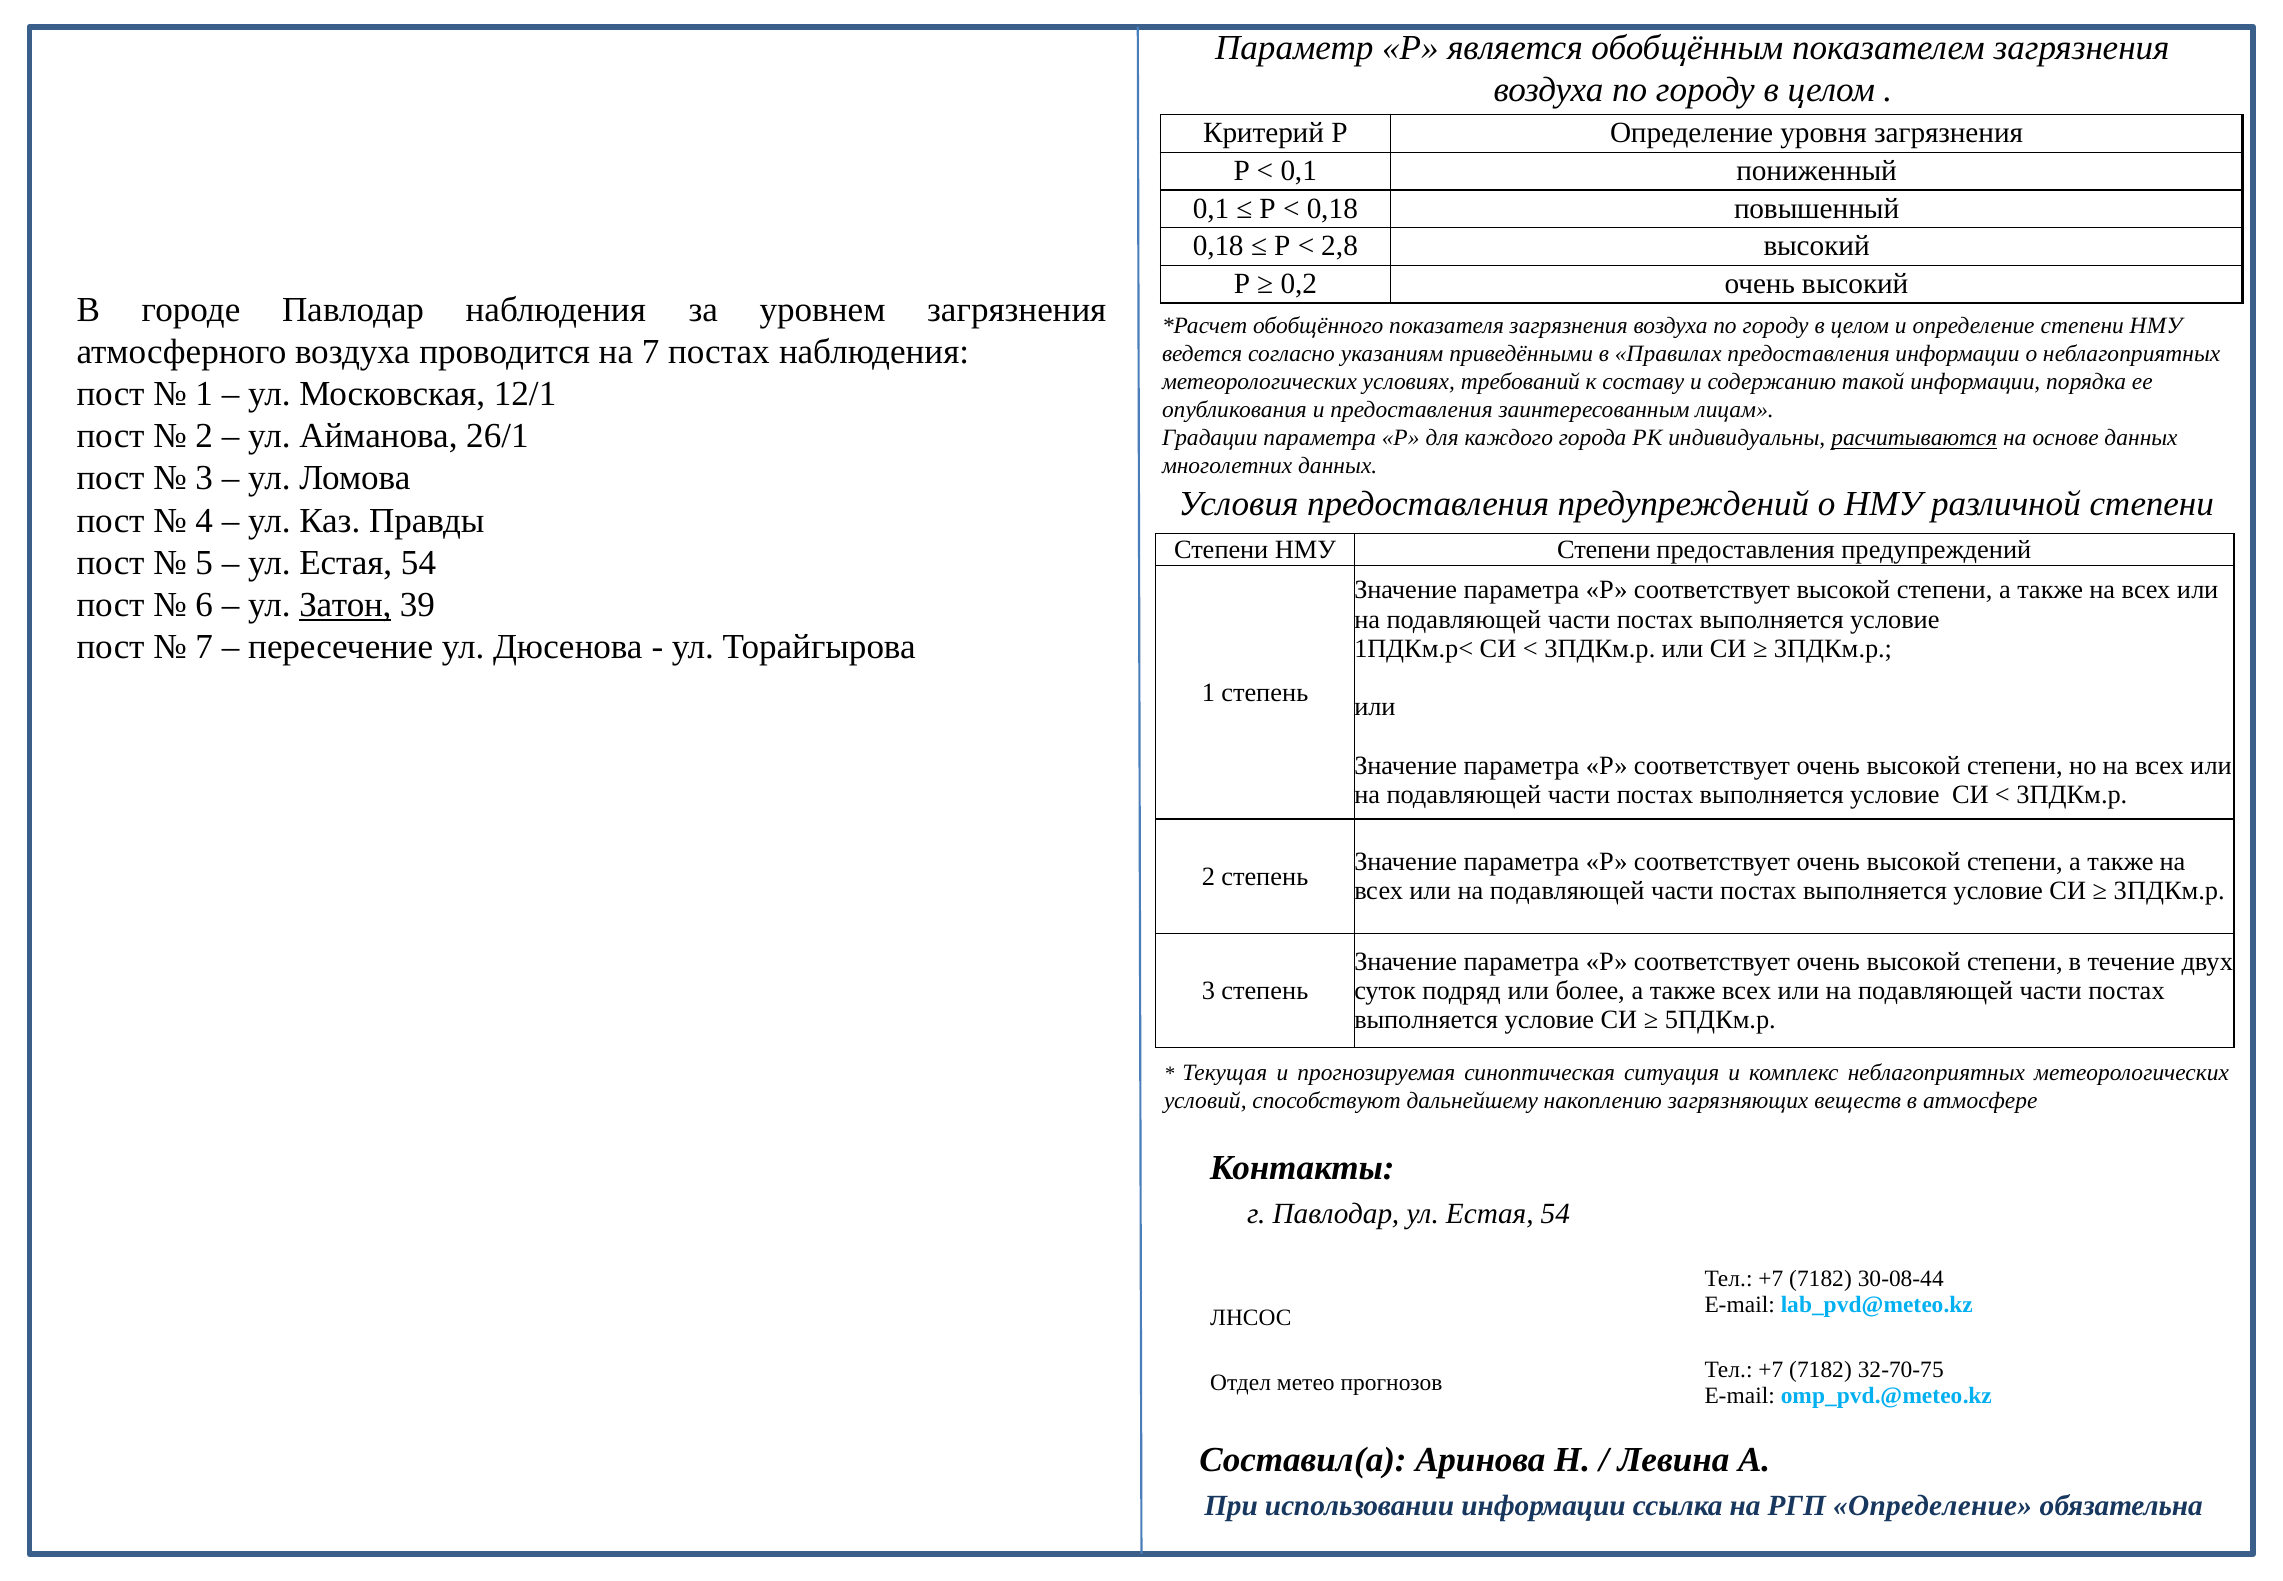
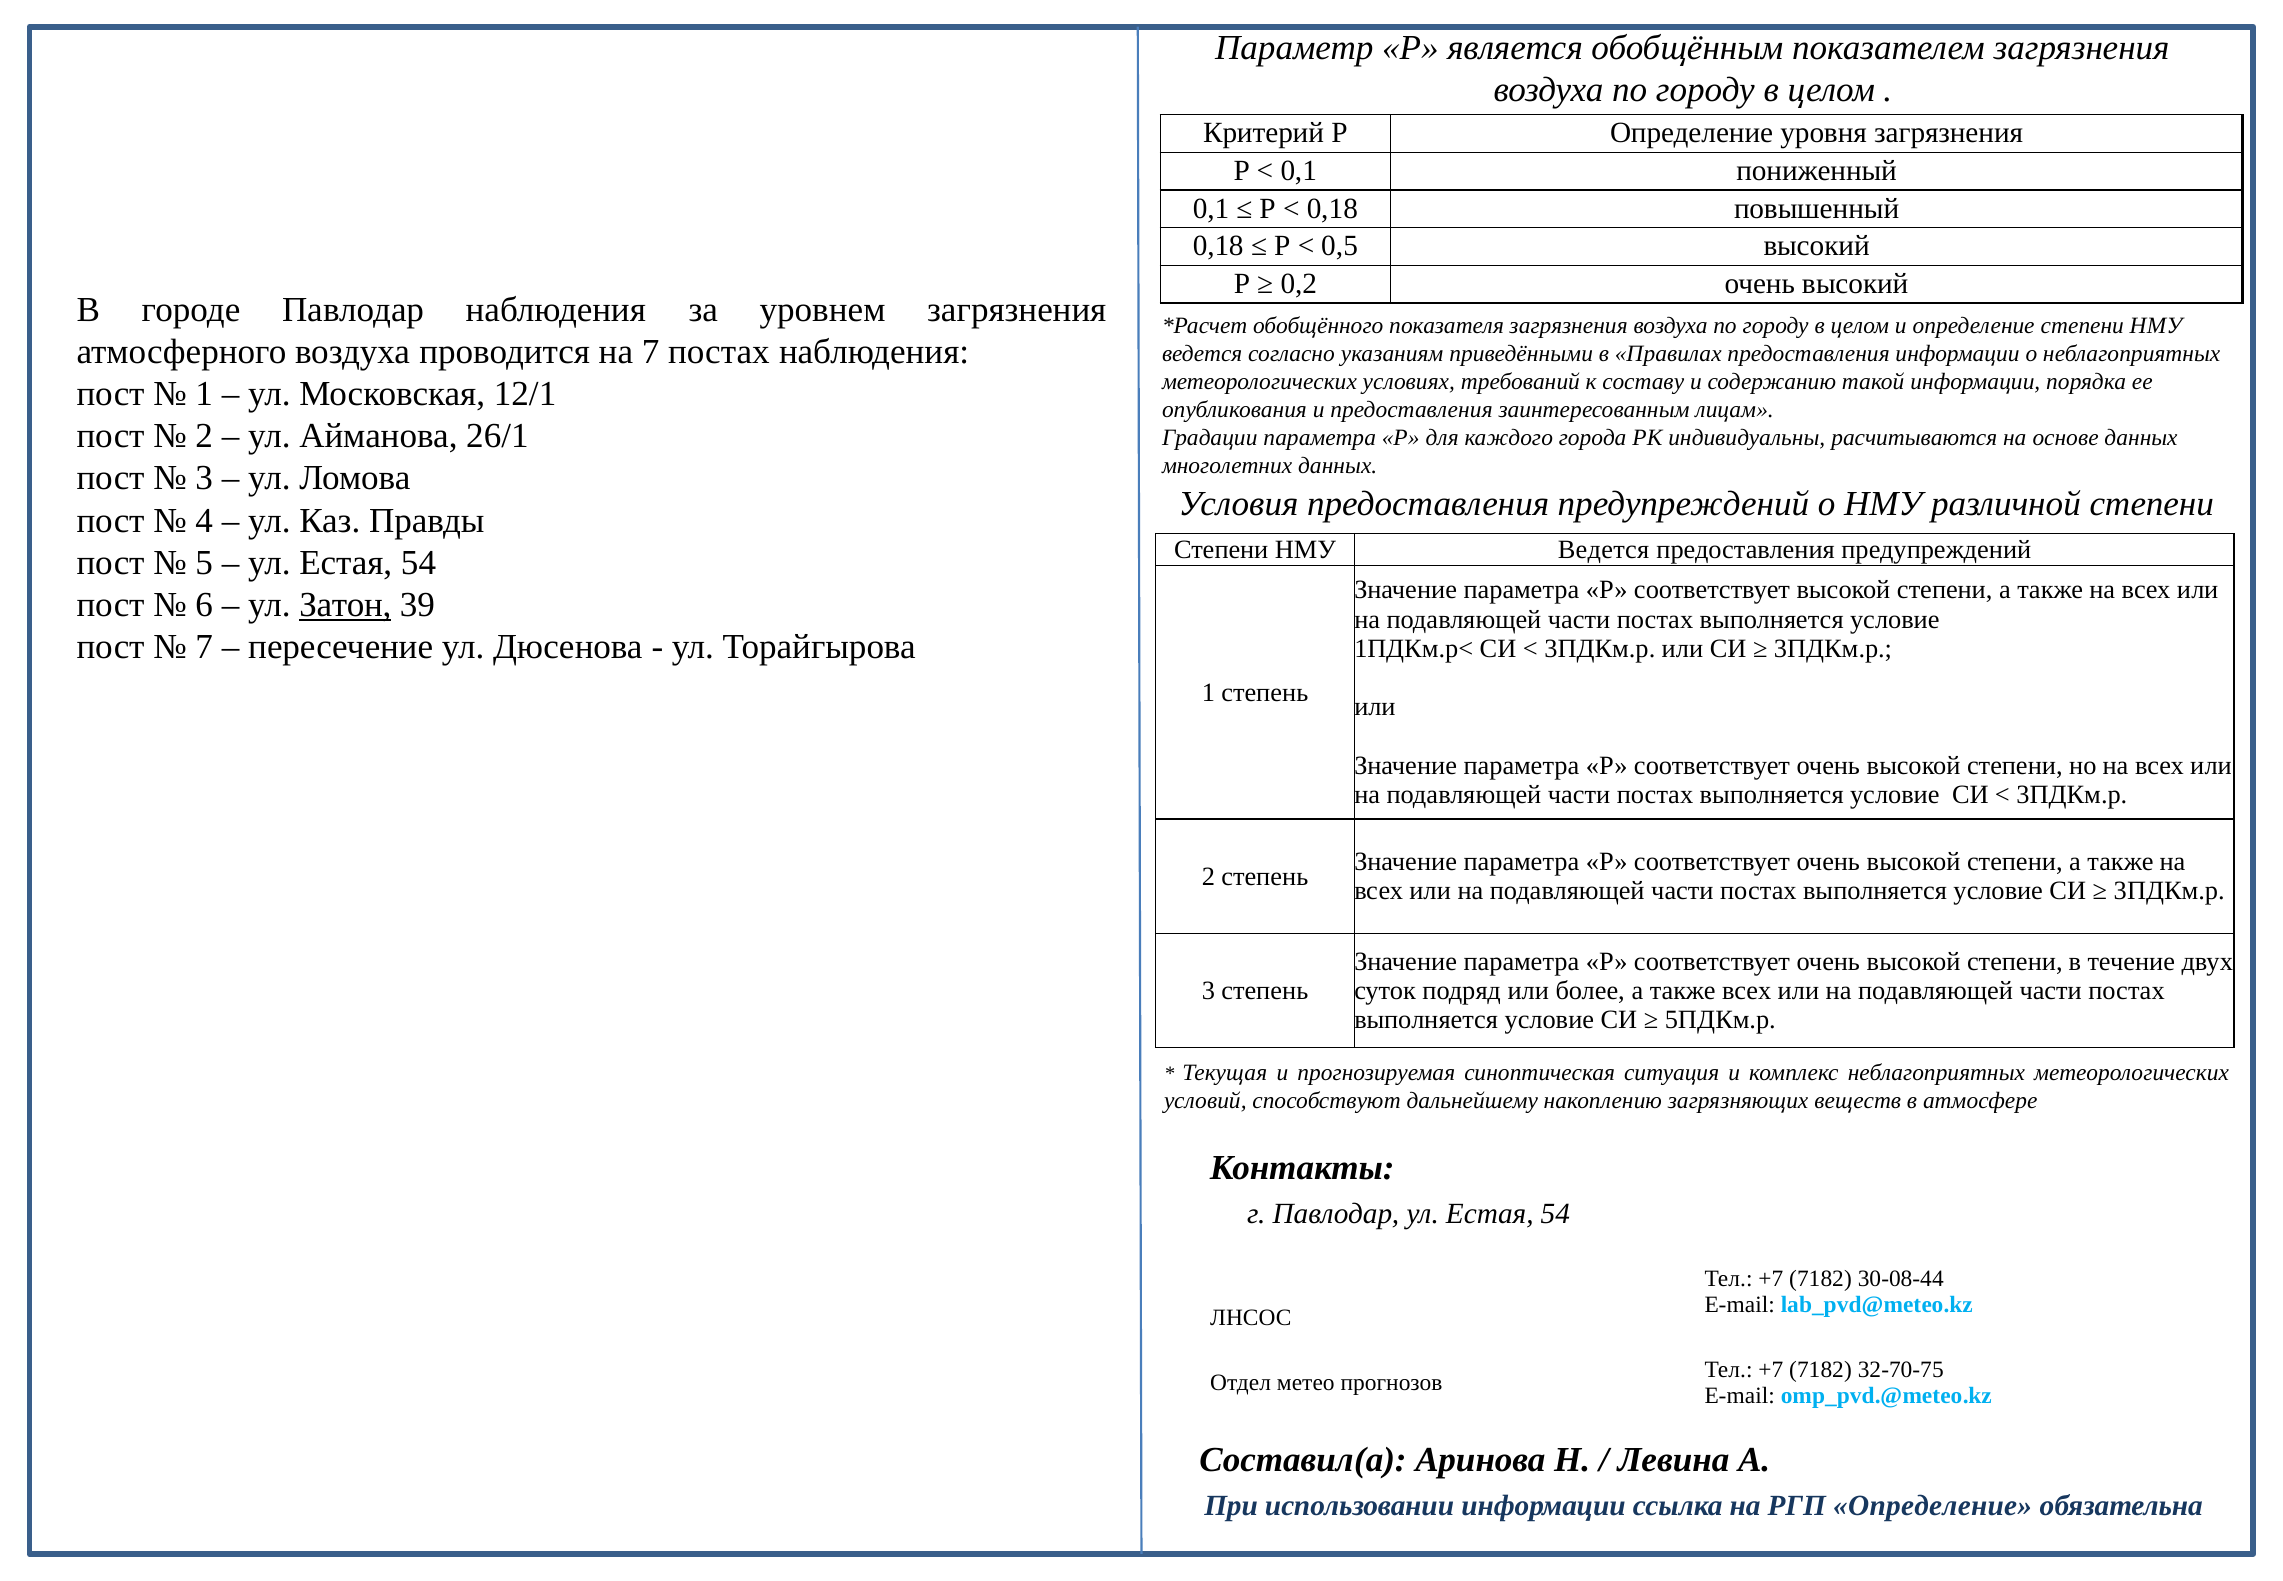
2,8: 2,8 -> 0,5
расчитываются underline: present -> none
Степени at (1604, 549): Степени -> Ведется
